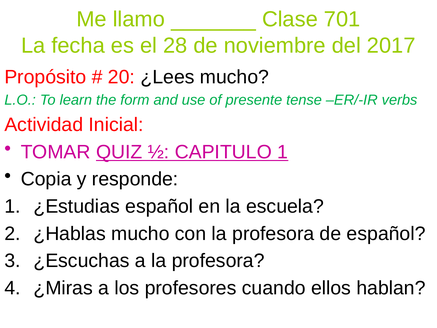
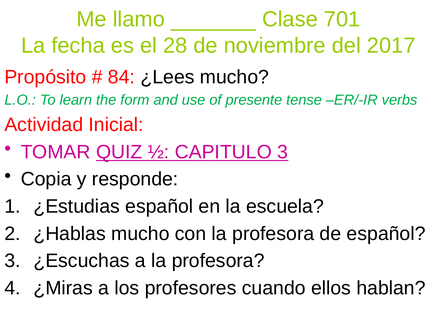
20: 20 -> 84
CAPITULO 1: 1 -> 3
